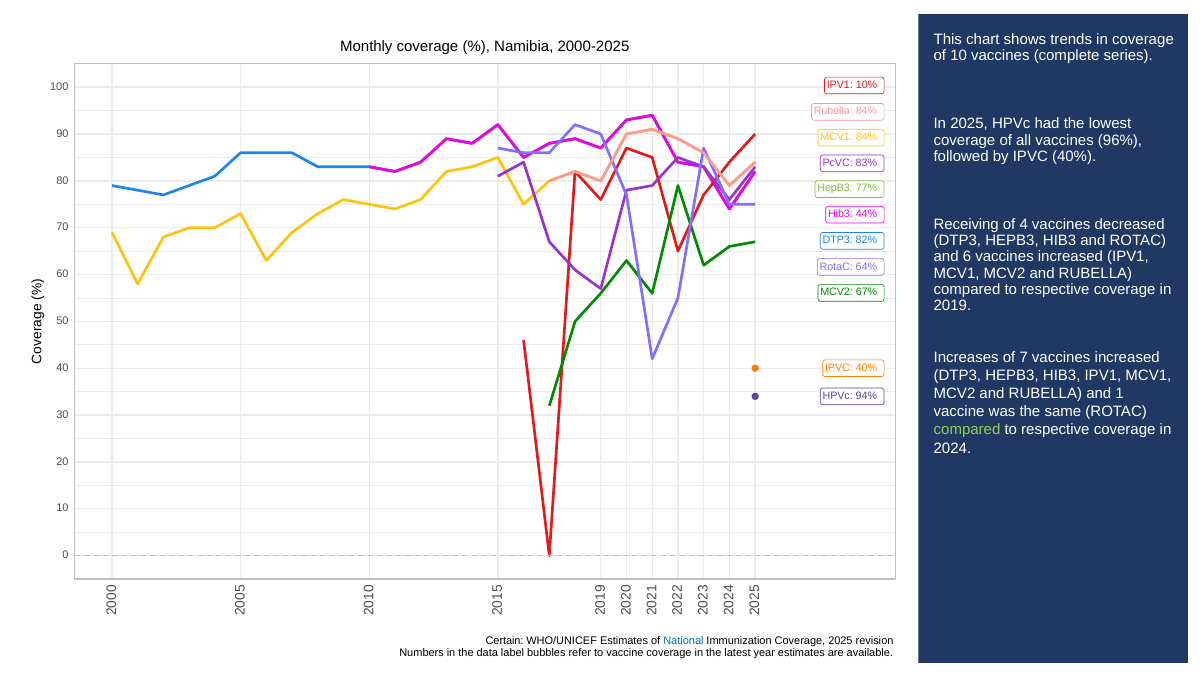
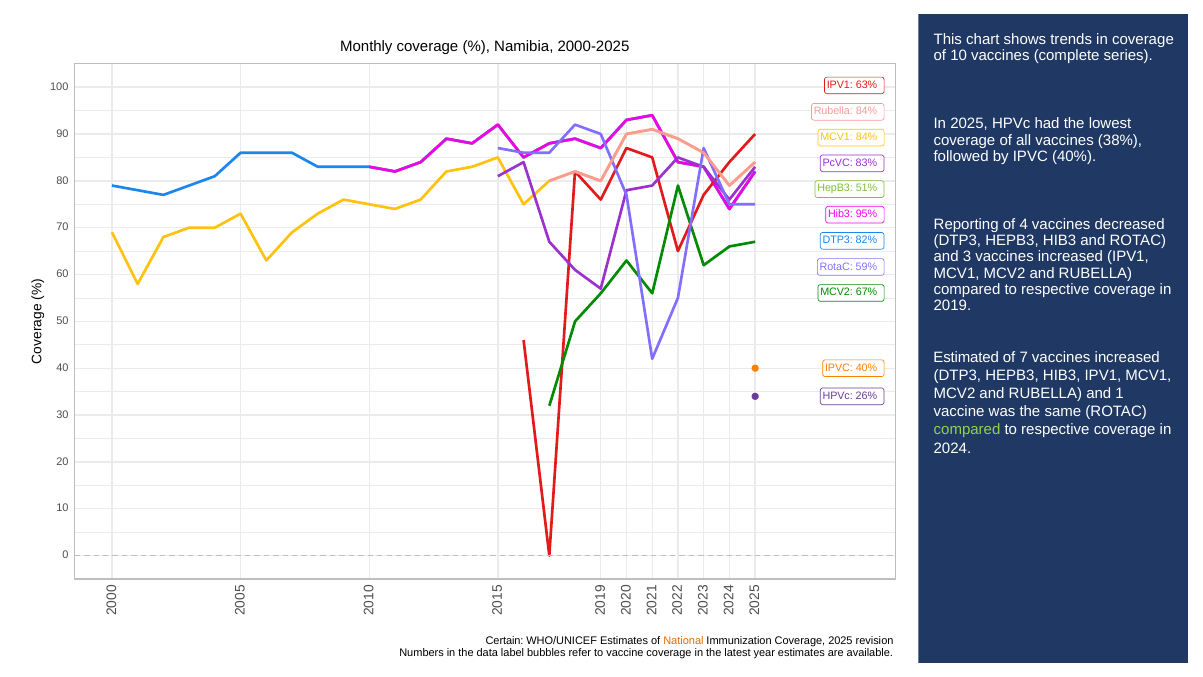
10%: 10% -> 63%
96%: 96% -> 38%
77%: 77% -> 51%
44%: 44% -> 95%
Receiving: Receiving -> Reporting
and 6: 6 -> 3
64%: 64% -> 59%
Increases: Increases -> Estimated
94%: 94% -> 26%
National colour: blue -> orange
